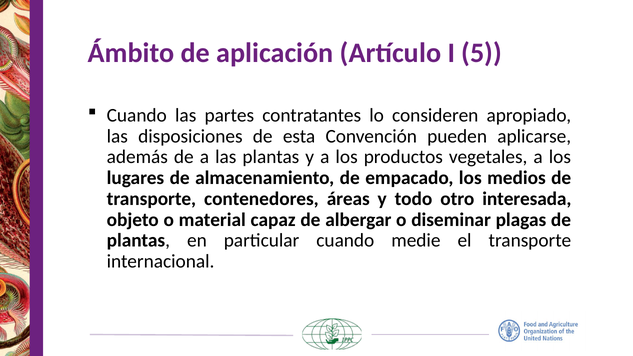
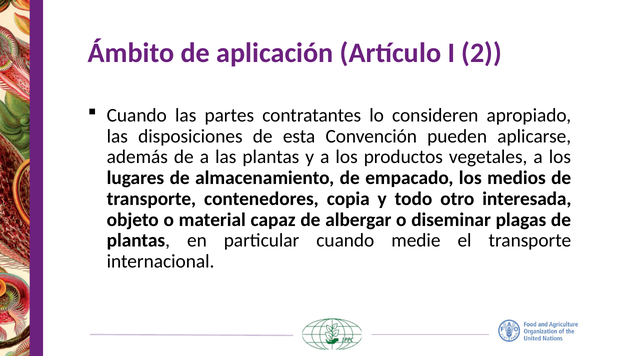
5: 5 -> 2
áreas: áreas -> copia
